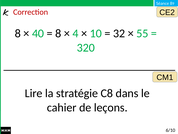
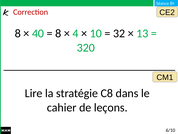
55: 55 -> 13
